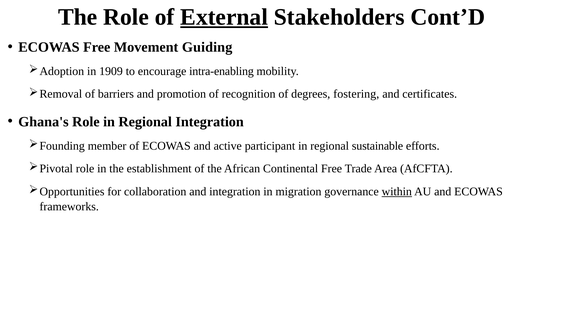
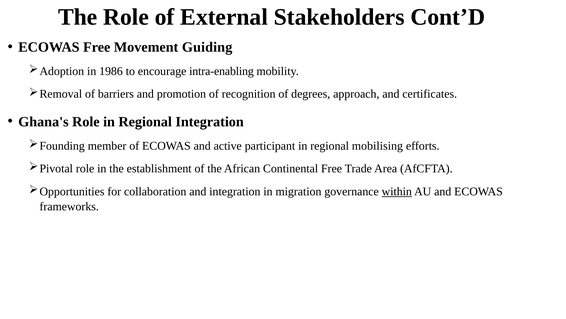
External underline: present -> none
1909: 1909 -> 1986
fostering: fostering -> approach
sustainable: sustainable -> mobilising
